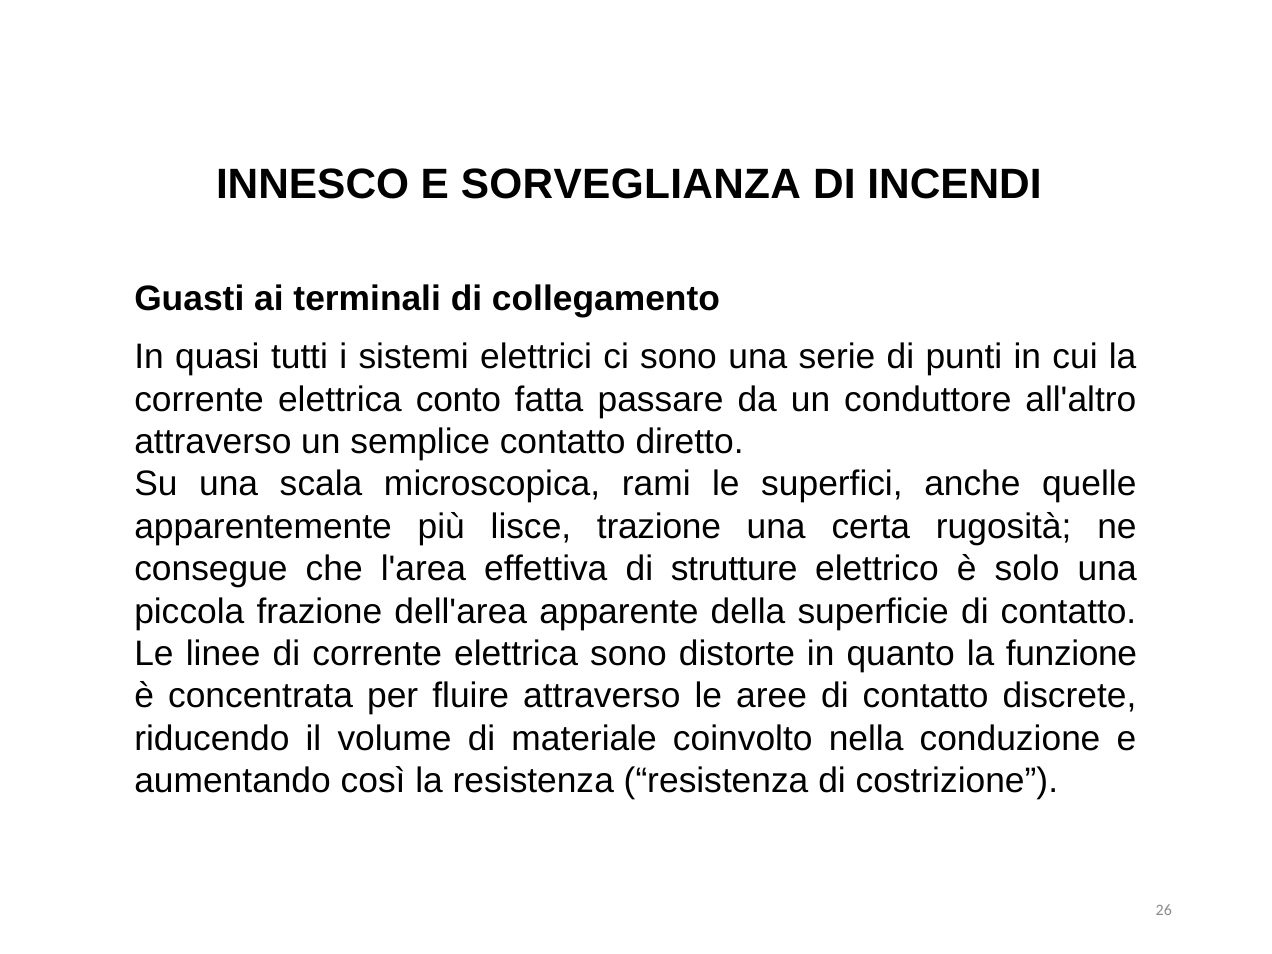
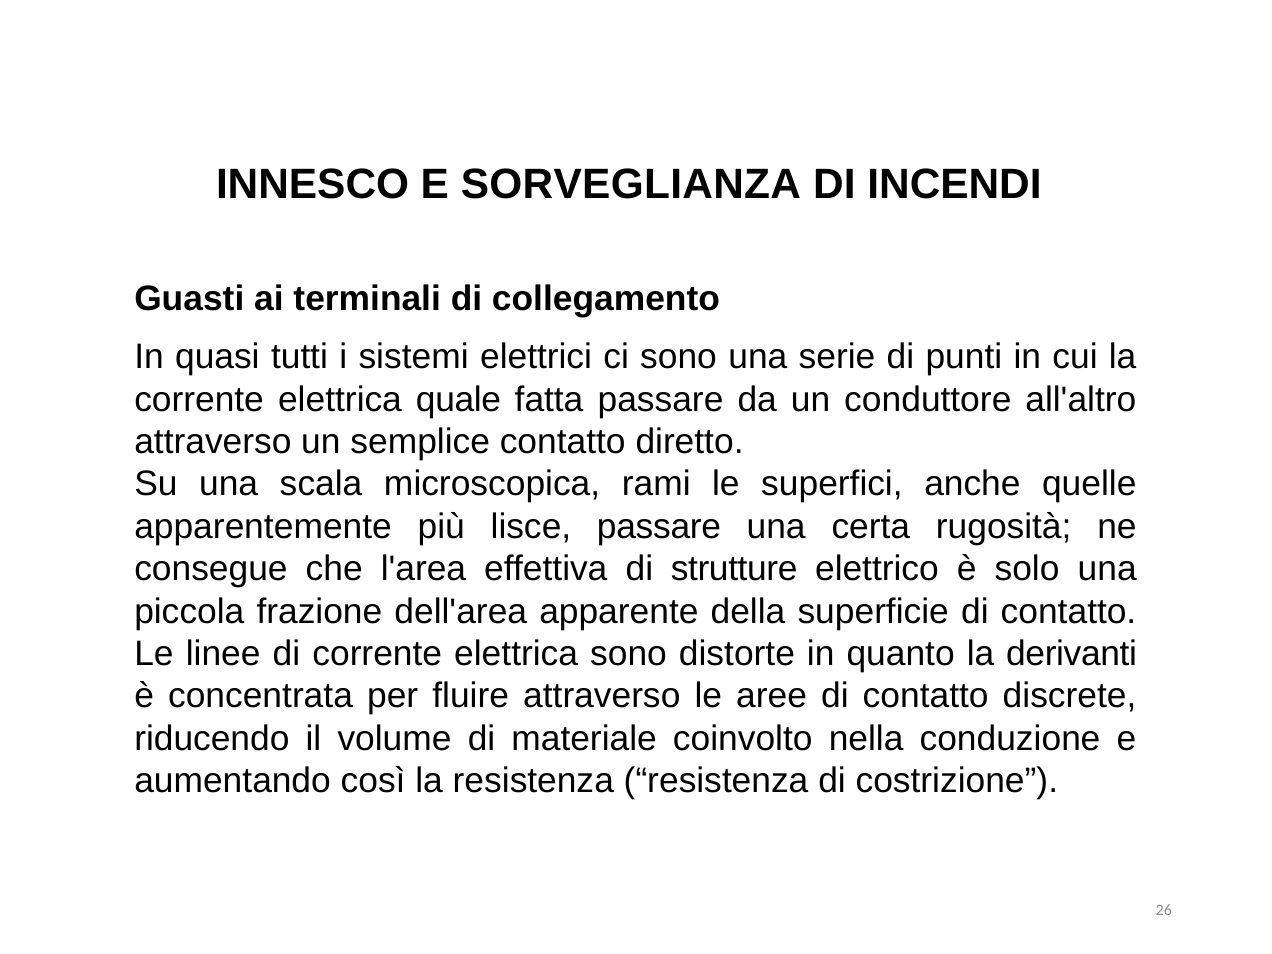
conto: conto -> quale
lisce trazione: trazione -> passare
funzione: funzione -> derivanti
